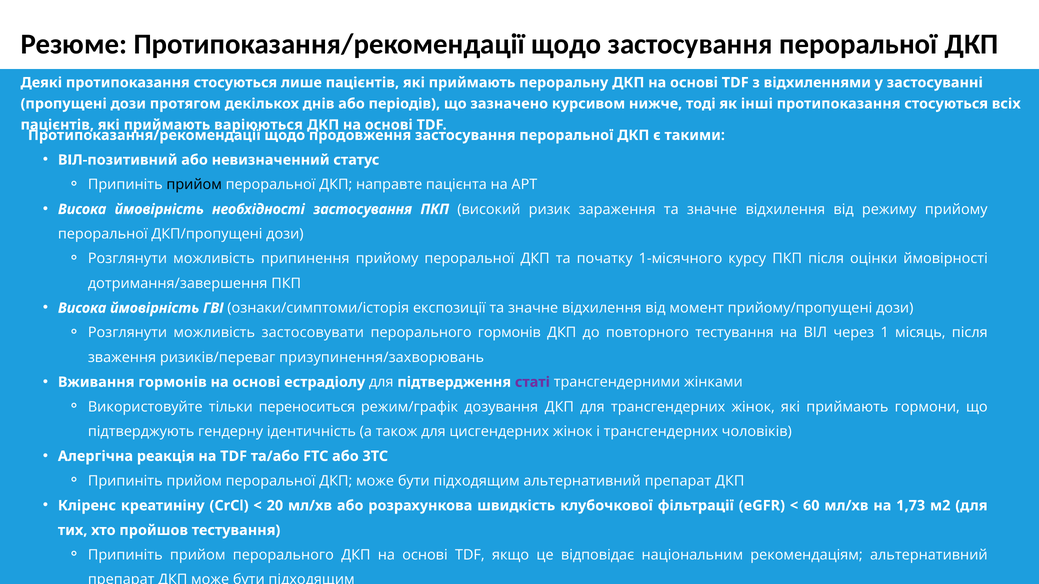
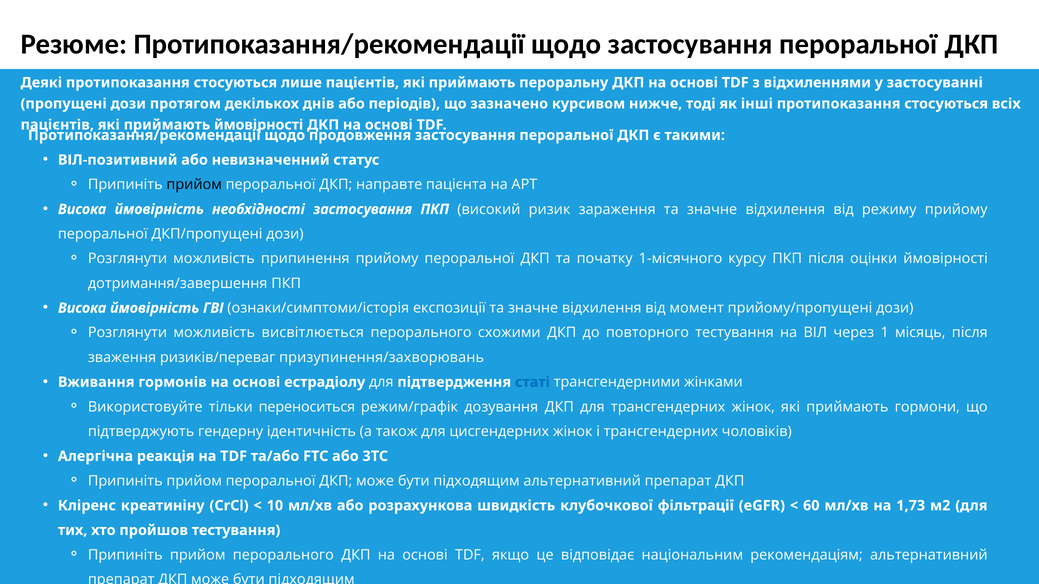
приймають варіюються: варіюються -> ймовірності
застосовувати: застосовувати -> висвітлюється
перорального гормонів: гормонів -> схожими
статі colour: purple -> blue
20: 20 -> 10
